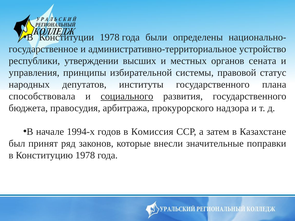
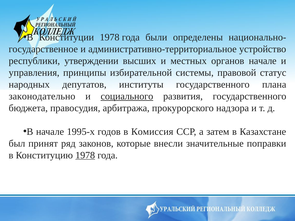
органов сената: сената -> начале
способствовала: способствовала -> законодательно
1994-х: 1994-х -> 1995-х
1978 at (85, 155) underline: none -> present
